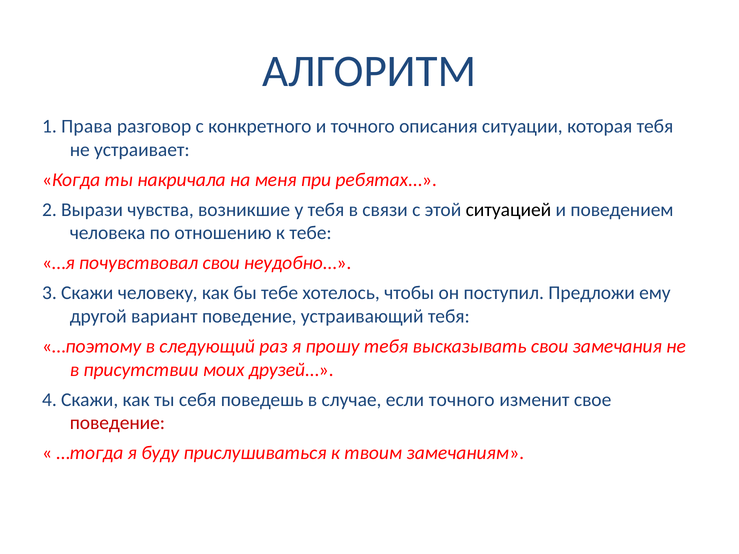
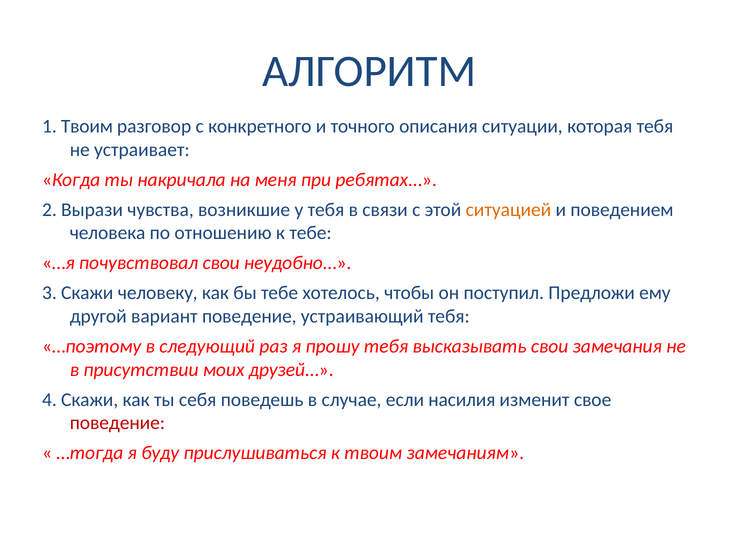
1 Права: Права -> Твоим
ситуацией colour: black -> orange
если точного: точного -> насилия
